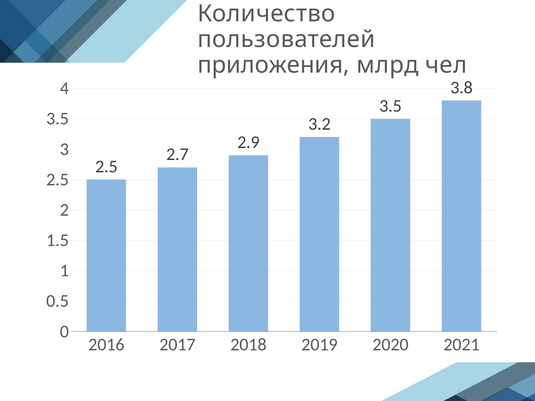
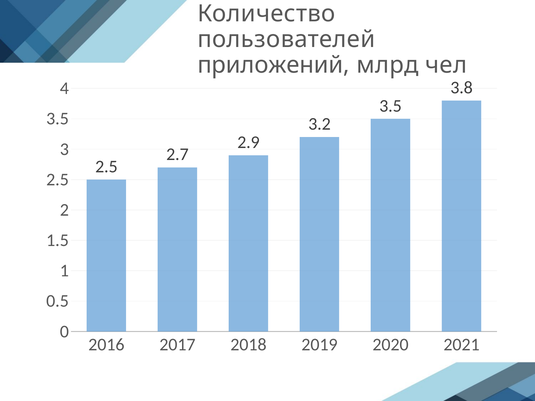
приложения: приложения -> приложений
